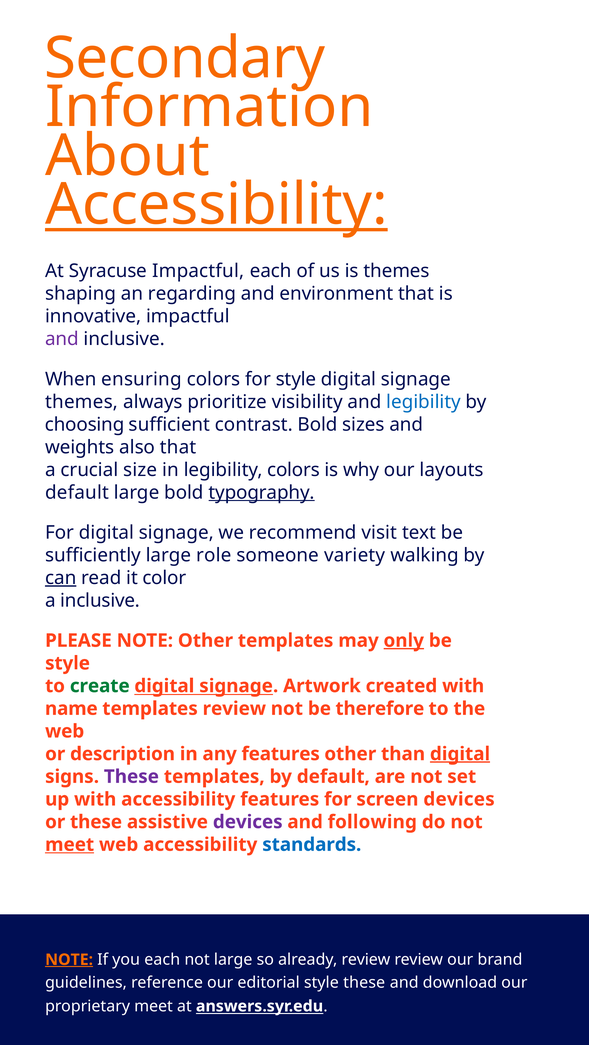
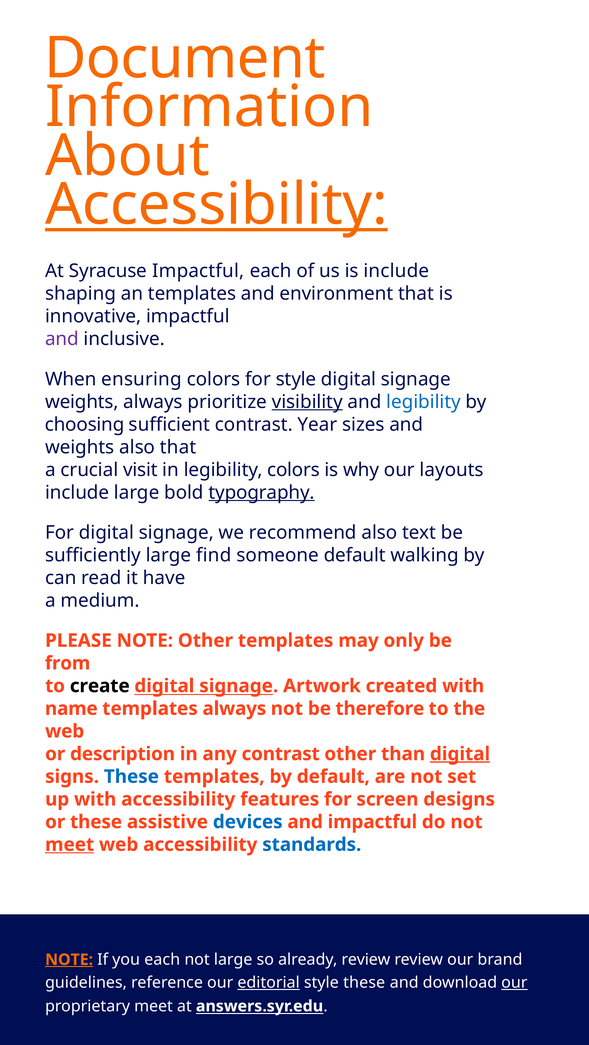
Secondary: Secondary -> Document
is themes: themes -> include
an regarding: regarding -> templates
themes at (82, 402): themes -> weights
visibility underline: none -> present
contrast Bold: Bold -> Year
size: size -> visit
default at (77, 493): default -> include
recommend visit: visit -> also
role: role -> find
someone variety: variety -> default
can underline: present -> none
color: color -> have
a inclusive: inclusive -> medium
only underline: present -> none
style at (68, 664): style -> from
create colour: green -> black
templates review: review -> always
any features: features -> contrast
These at (131, 777) colour: purple -> blue
screen devices: devices -> designs
devices at (248, 823) colour: purple -> blue
and following: following -> impactful
editorial underline: none -> present
our at (514, 984) underline: none -> present
